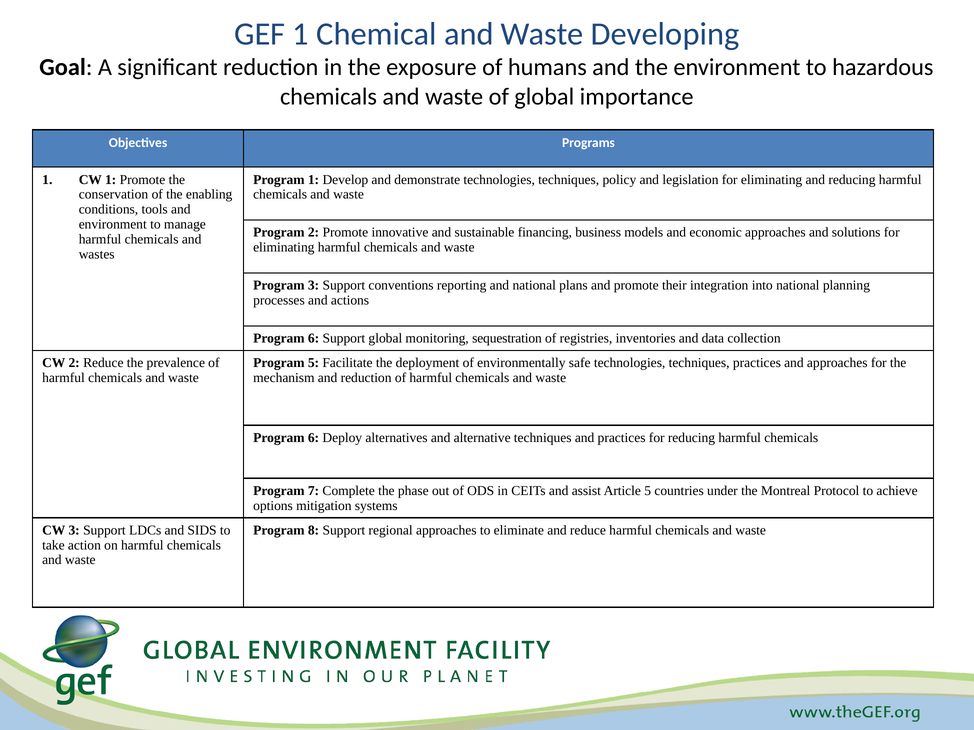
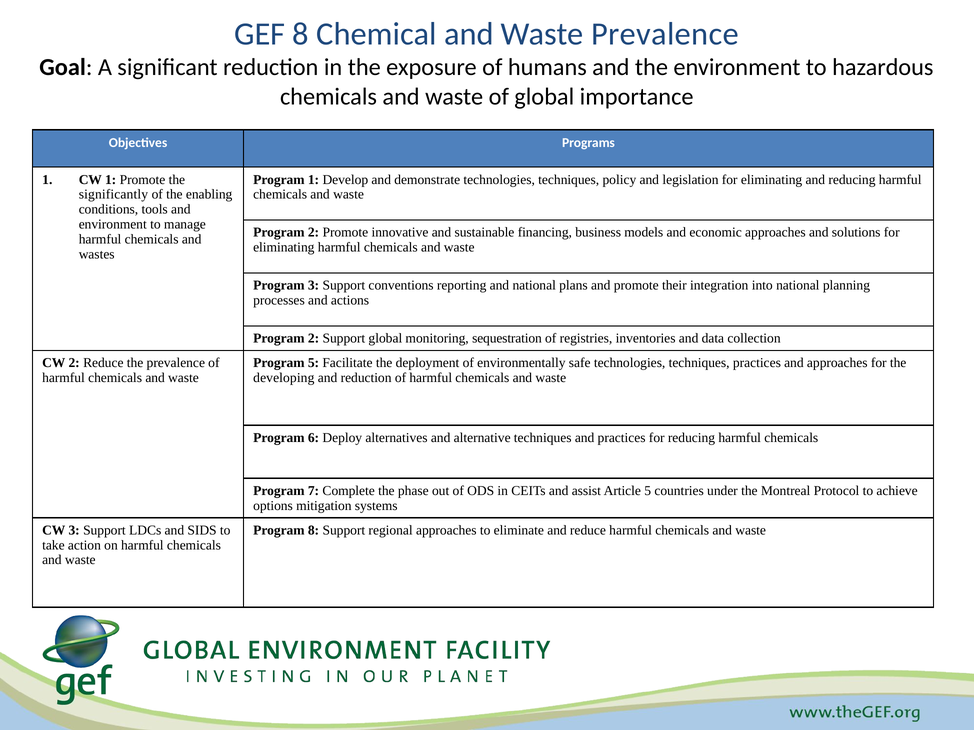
GEF 1: 1 -> 8
Waste Developing: Developing -> Prevalence
conservation: conservation -> significantly
6 at (314, 339): 6 -> 2
mechanism: mechanism -> developing
